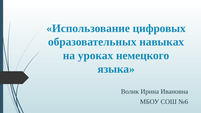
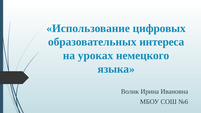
навыках: навыках -> интереса
